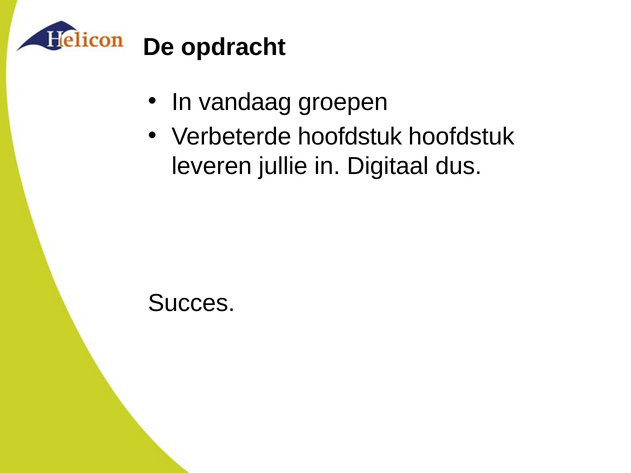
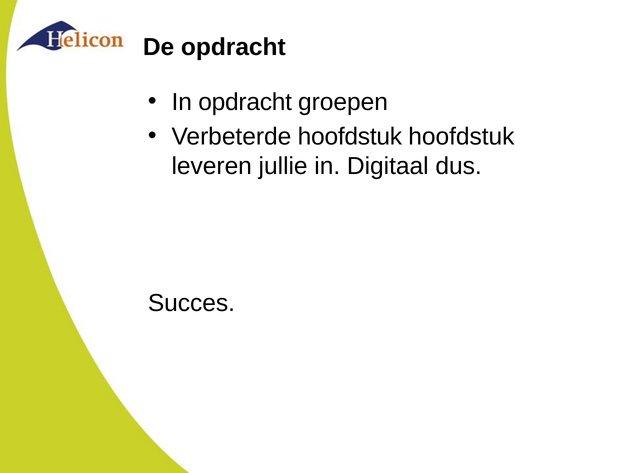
In vandaag: vandaag -> opdracht
